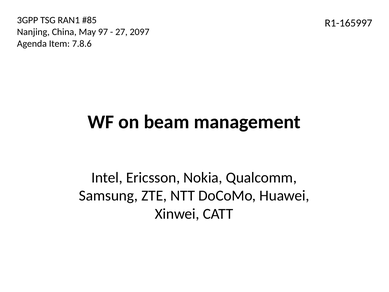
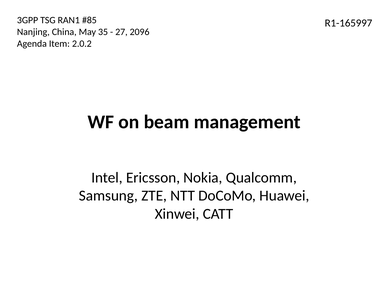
97: 97 -> 35
2097: 2097 -> 2096
7.8.6: 7.8.6 -> 2.0.2
